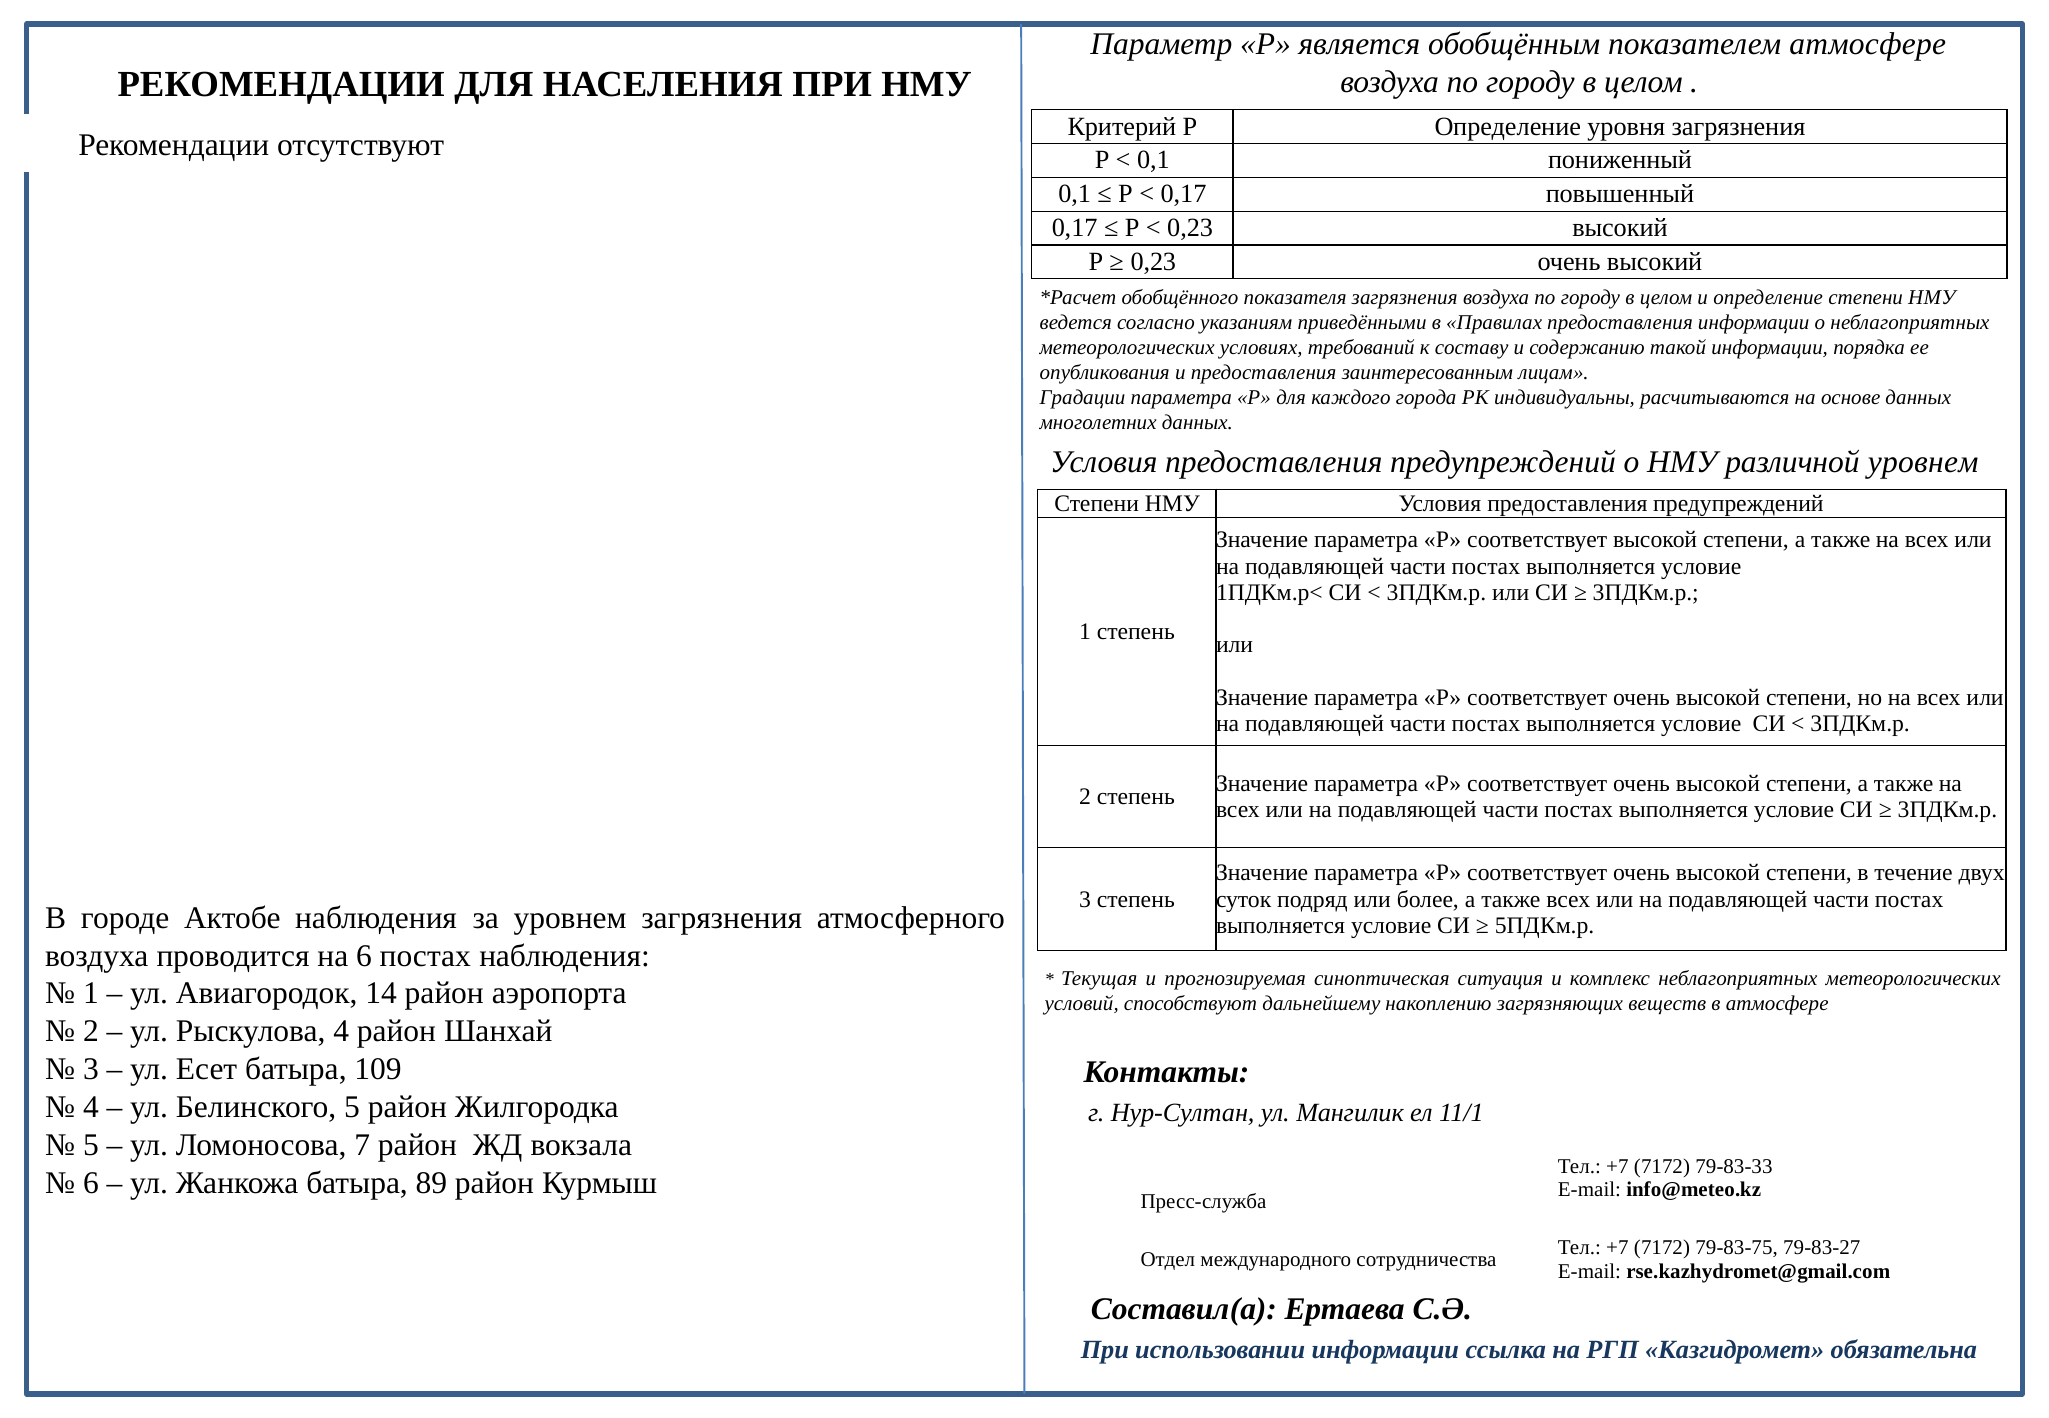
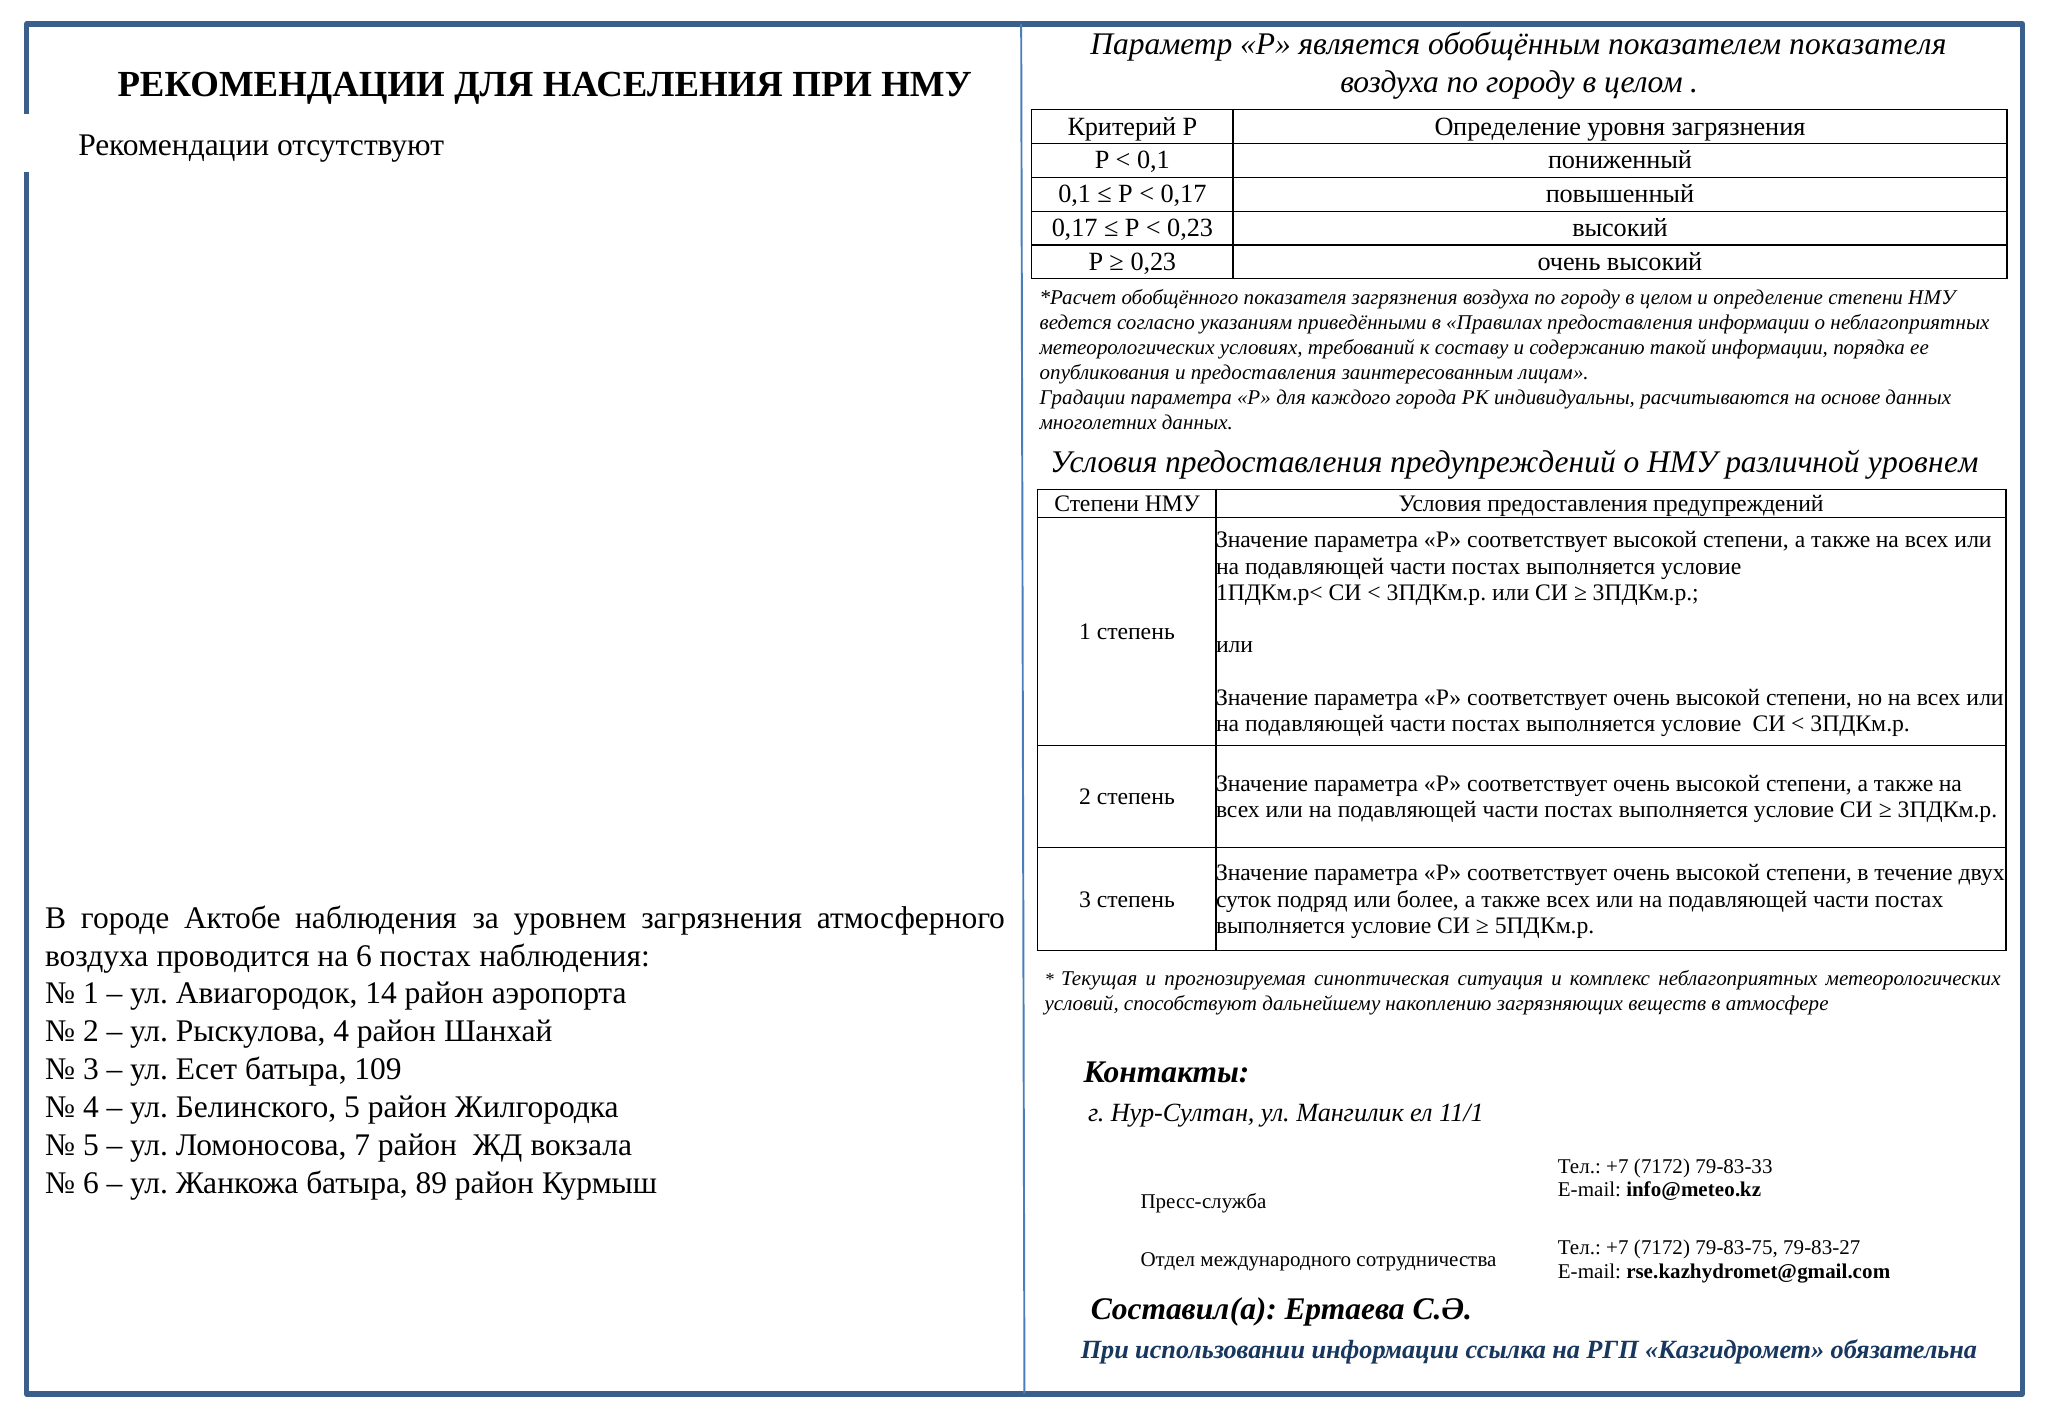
показателем атмосфере: атмосфере -> показателя
